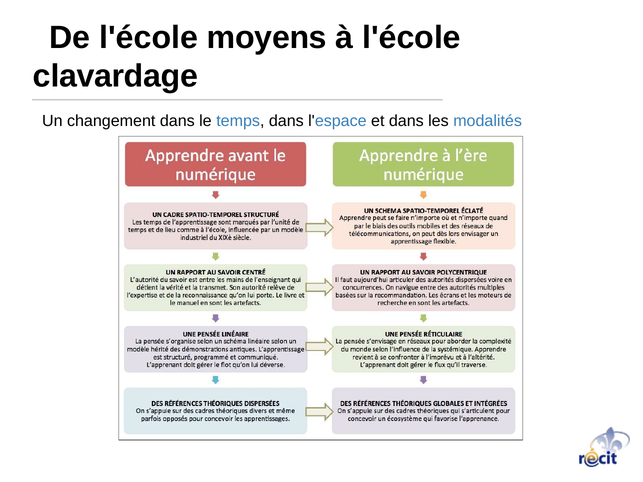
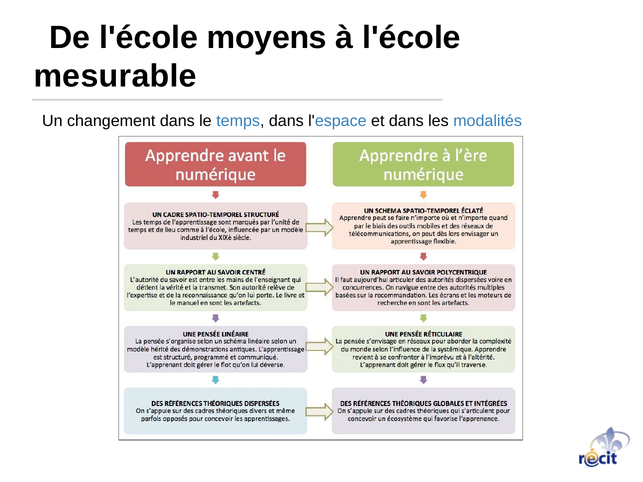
clavardage: clavardage -> mesurable
